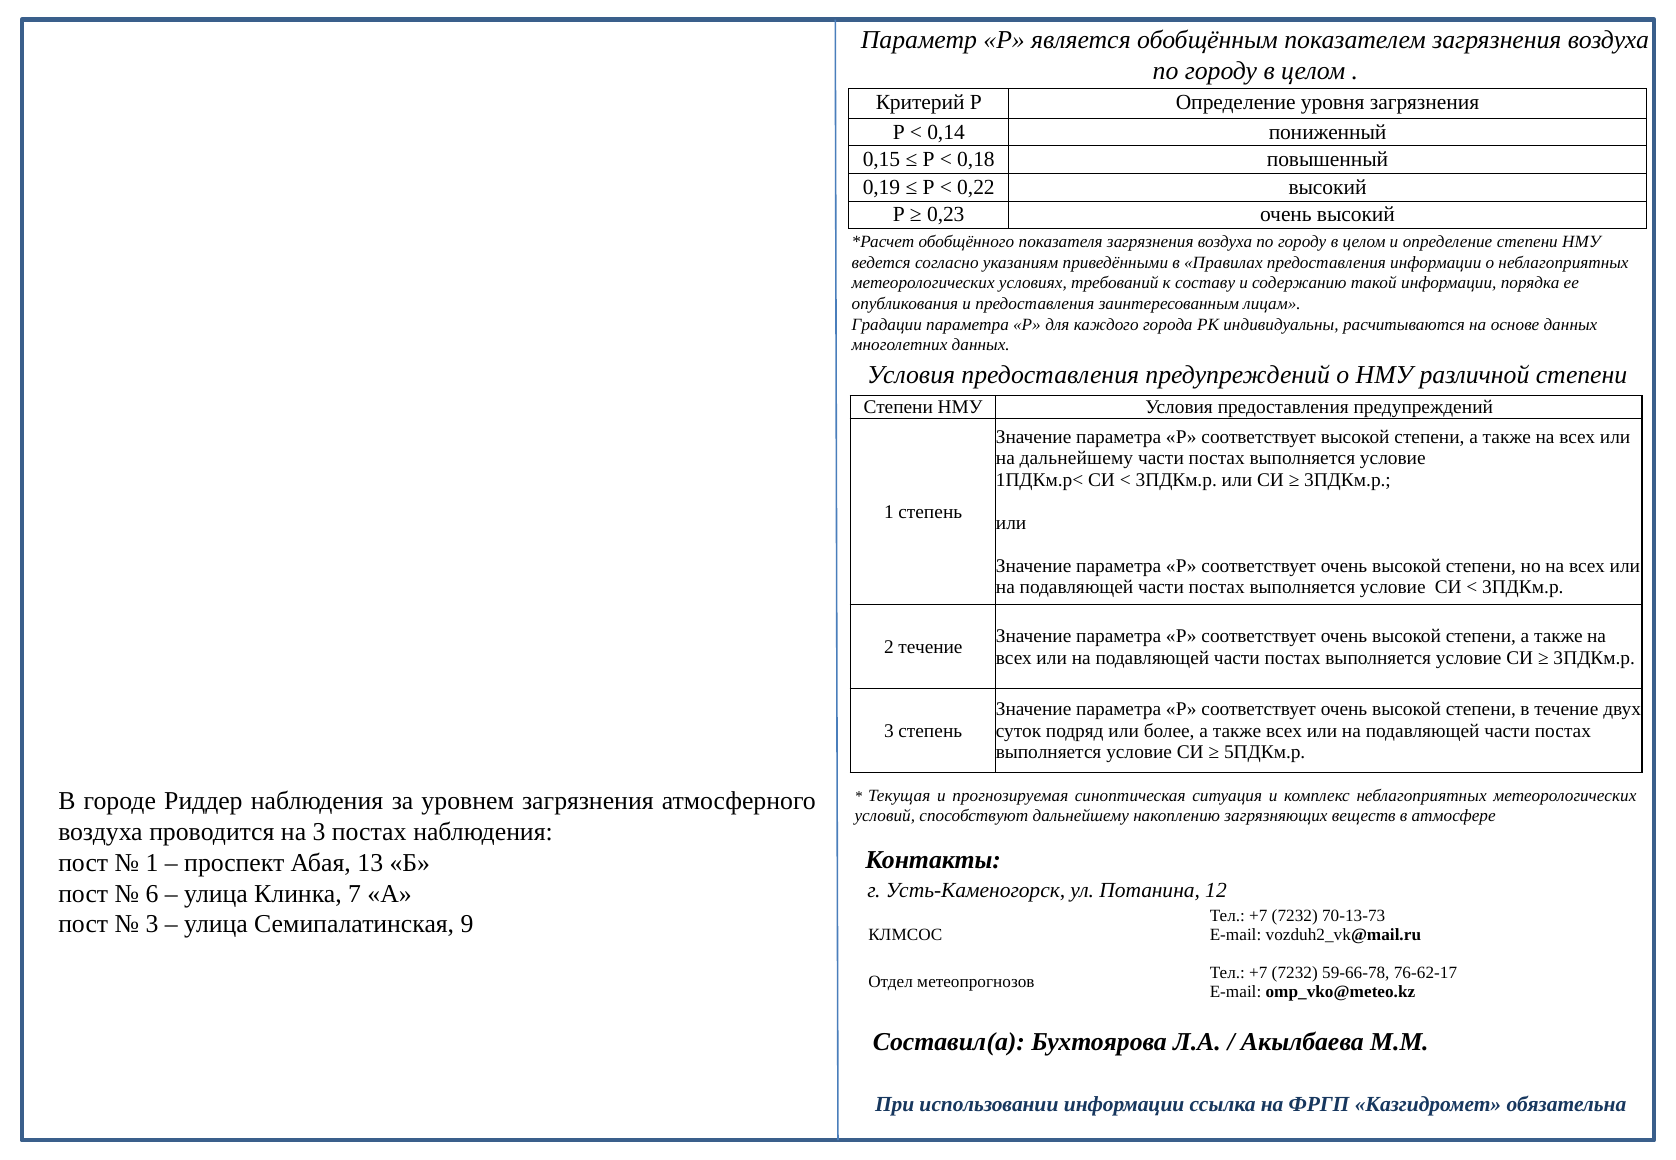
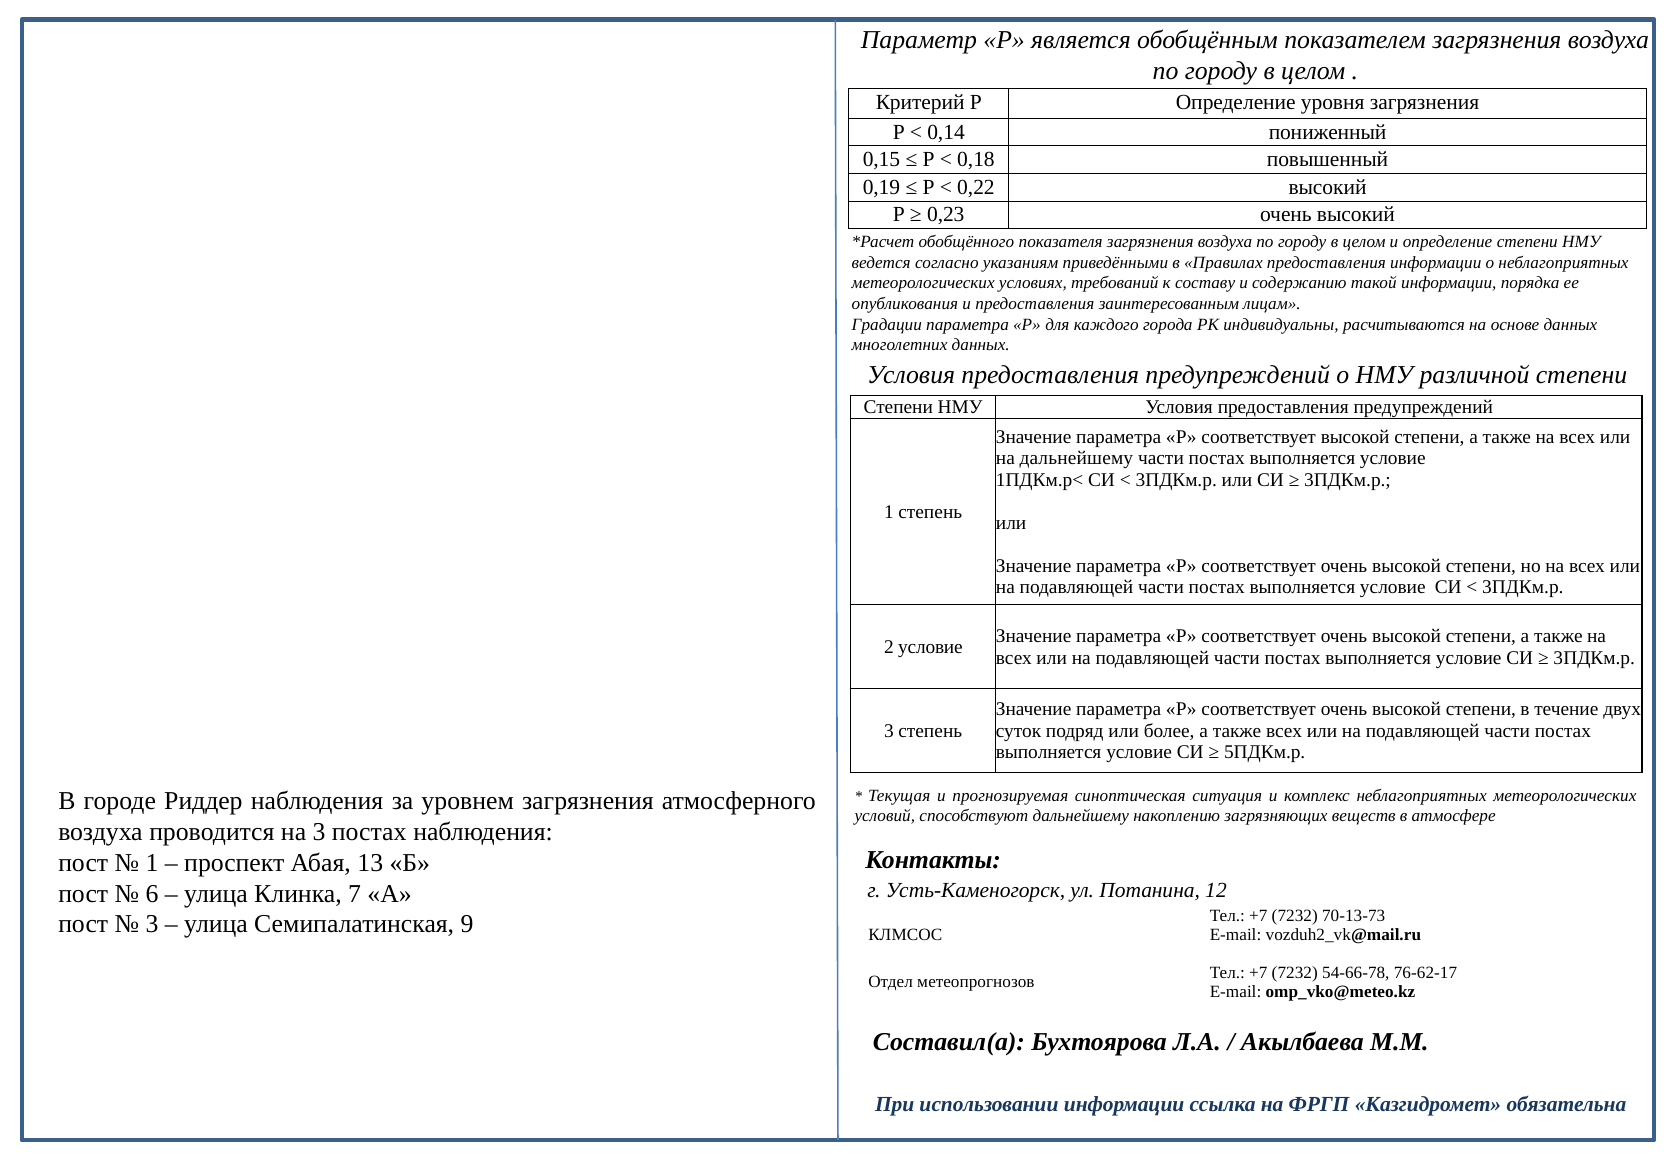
2 течение: течение -> условие
59-66-78: 59-66-78 -> 54-66-78
